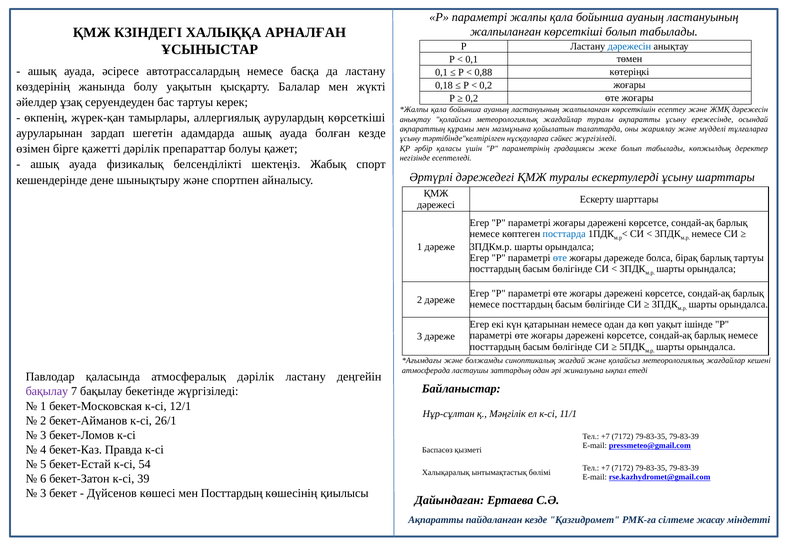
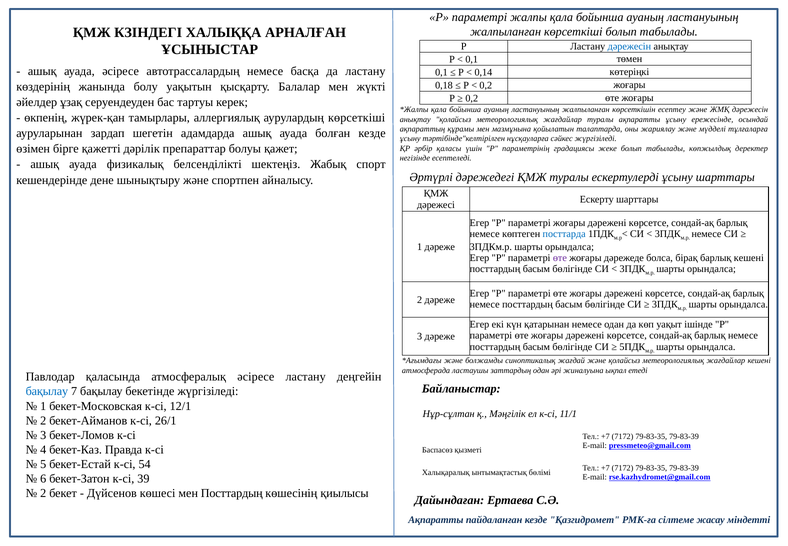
0,88: 0,88 -> 0,14
өте at (560, 258) colour: blue -> purple
барлық тартуы: тартуы -> кешені
атмосфералық дәрілік: дәрілік -> әсіресе
бақылау at (47, 391) colour: purple -> blue
3 at (43, 493): 3 -> 2
